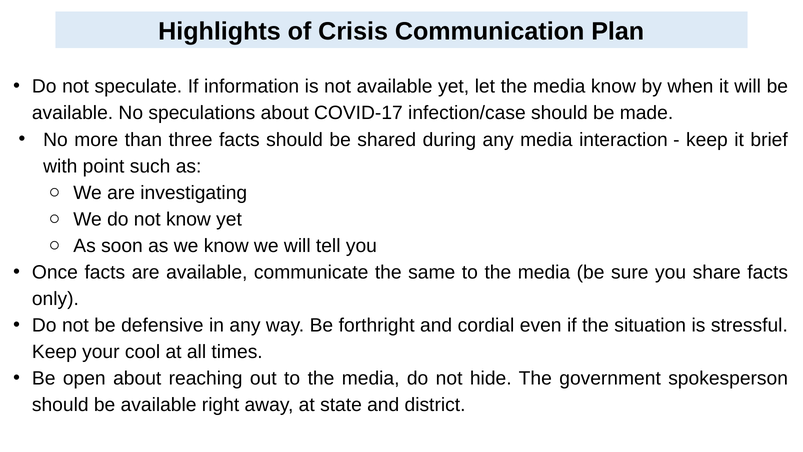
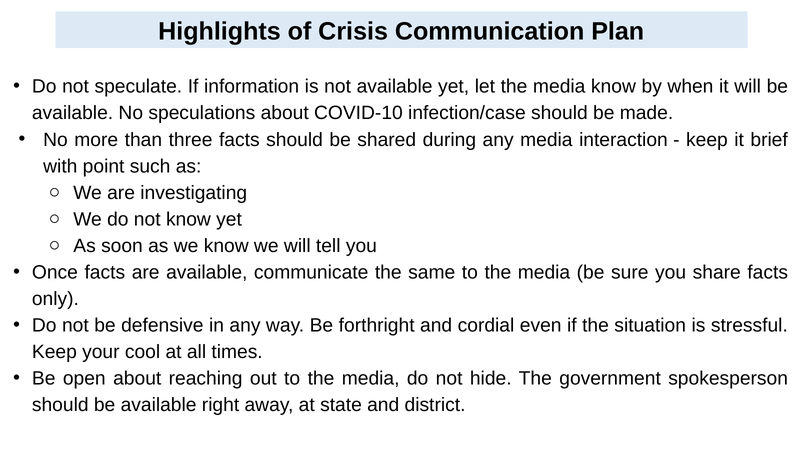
COVID-17: COVID-17 -> COVID-10
